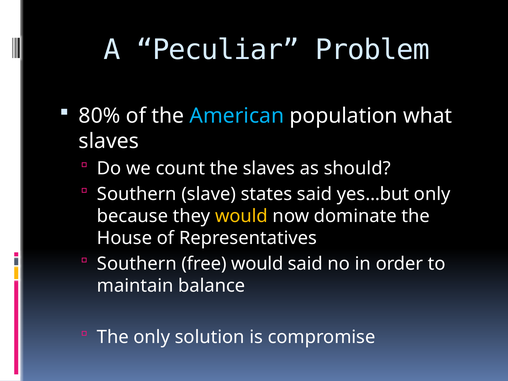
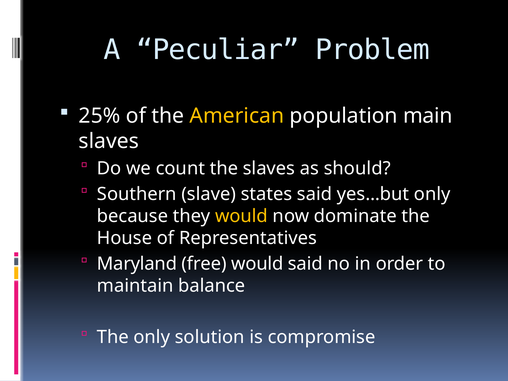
80%: 80% -> 25%
American colour: light blue -> yellow
what: what -> main
Southern at (137, 264): Southern -> Maryland
